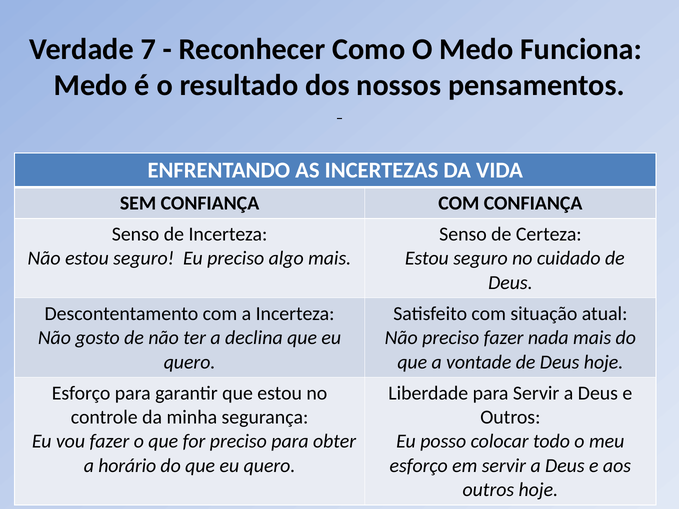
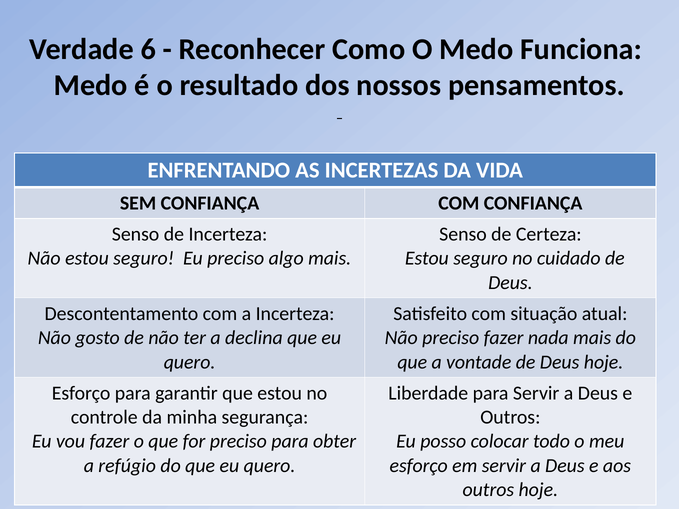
7: 7 -> 6
horário: horário -> refúgio
